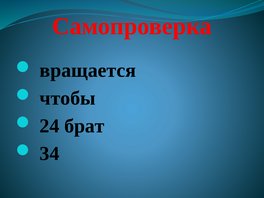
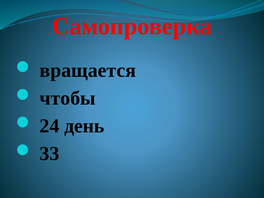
брат: брат -> день
34: 34 -> 33
